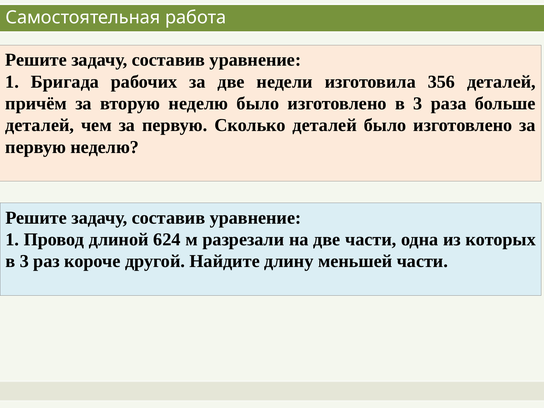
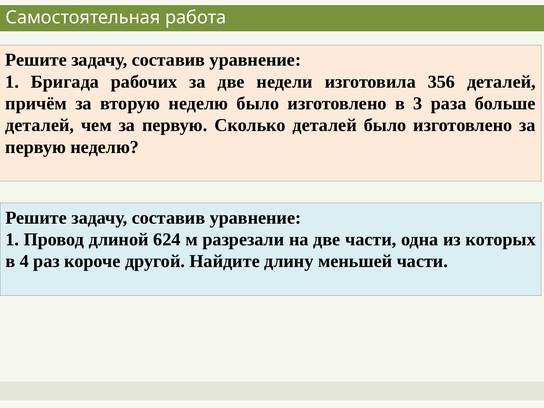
3 at (24, 261): 3 -> 4
